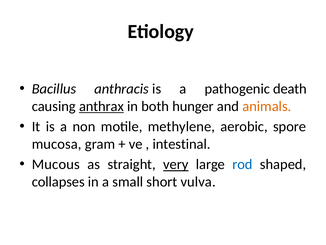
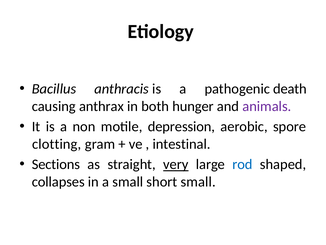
anthrax underline: present -> none
animals colour: orange -> purple
methylene: methylene -> depression
mucosa: mucosa -> clotting
Mucous: Mucous -> Sections
short vulva: vulva -> small
